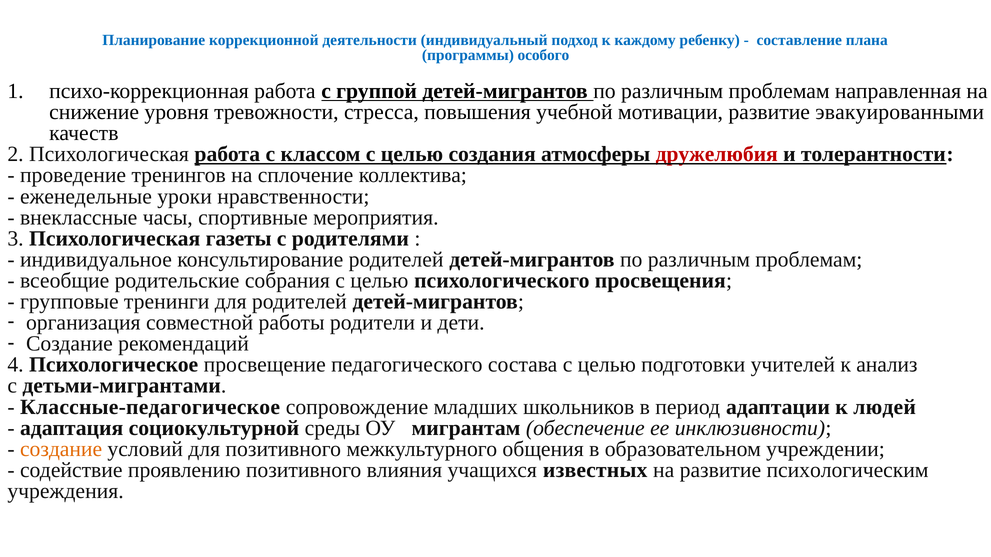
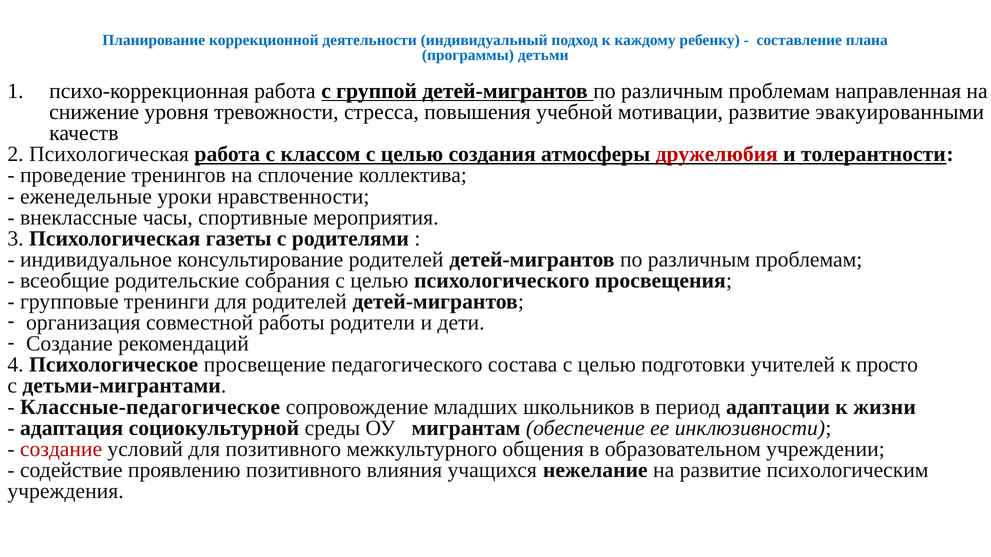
особого: особого -> детьми
анализ: анализ -> просто
людей: людей -> жизни
создание at (61, 449) colour: orange -> red
известных: известных -> нежелание
